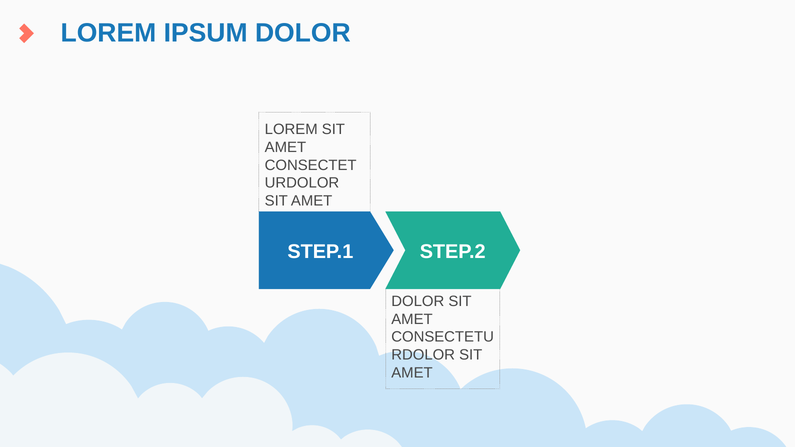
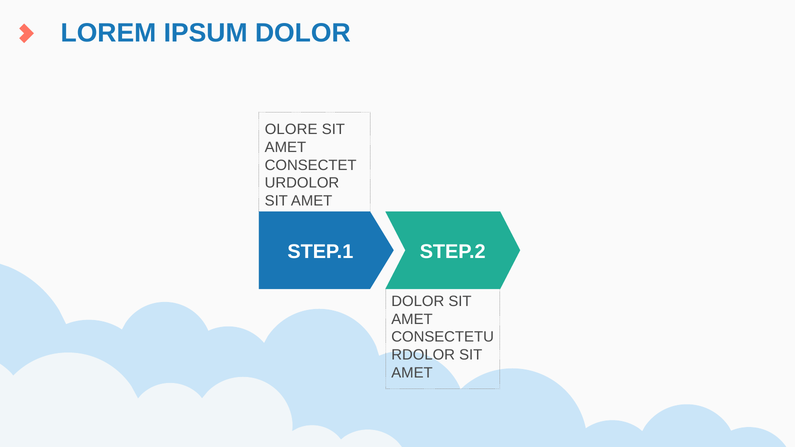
LOREM at (291, 129): LOREM -> OLORE
